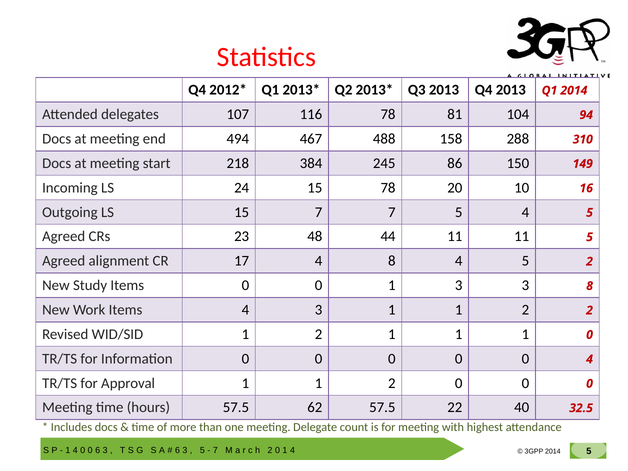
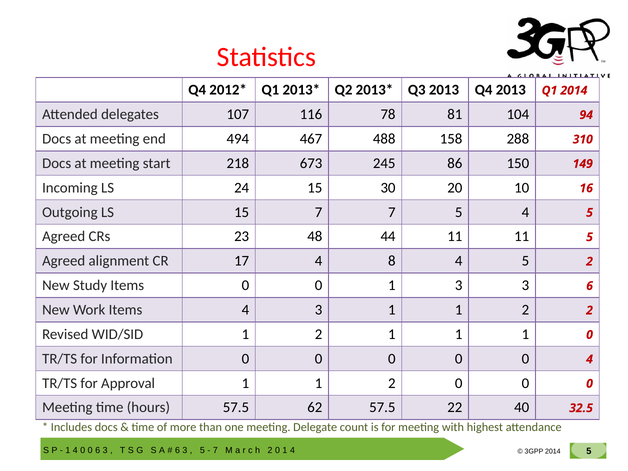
384: 384 -> 673
15 78: 78 -> 30
3 8: 8 -> 6
